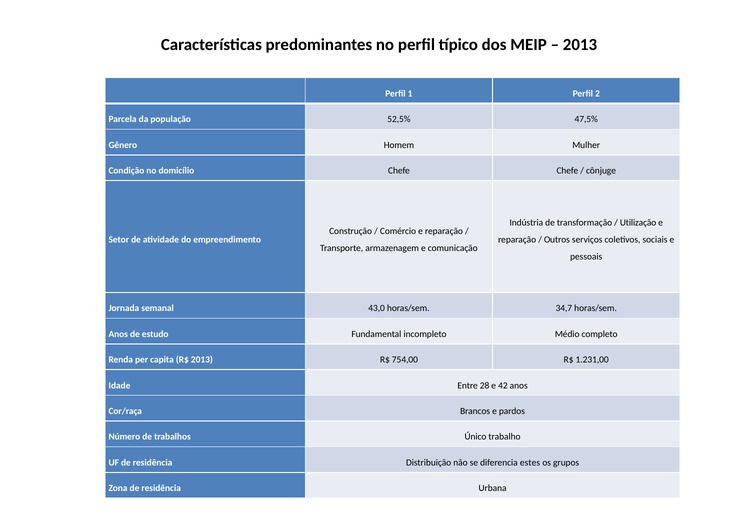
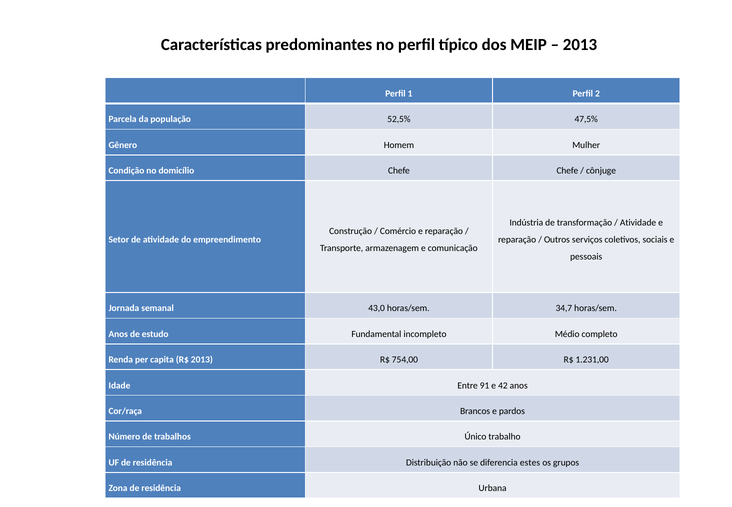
Utilização at (638, 222): Utilização -> Atividade
28: 28 -> 91
